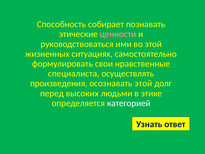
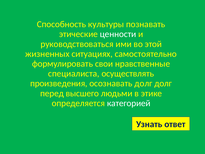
собирает: собирает -> культуры
ценности colour: pink -> white
осознавать этой: этой -> долг
высоких: высоких -> высшего
